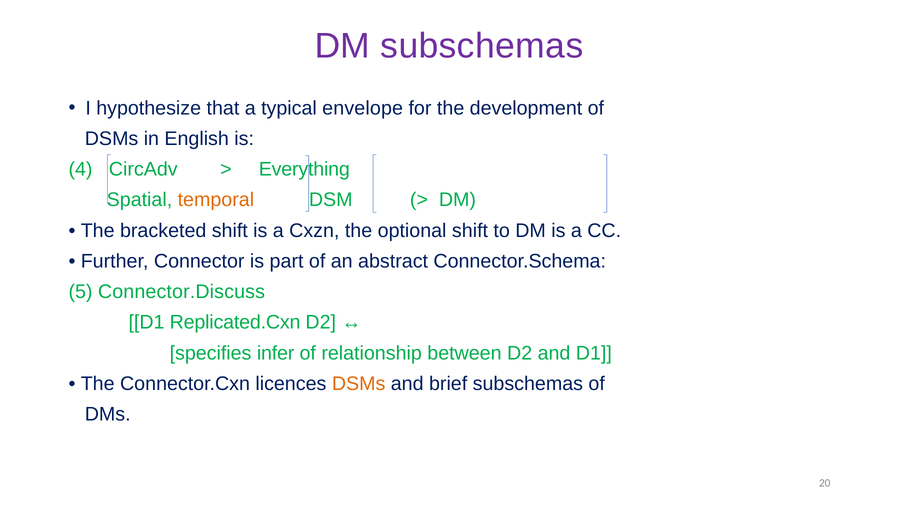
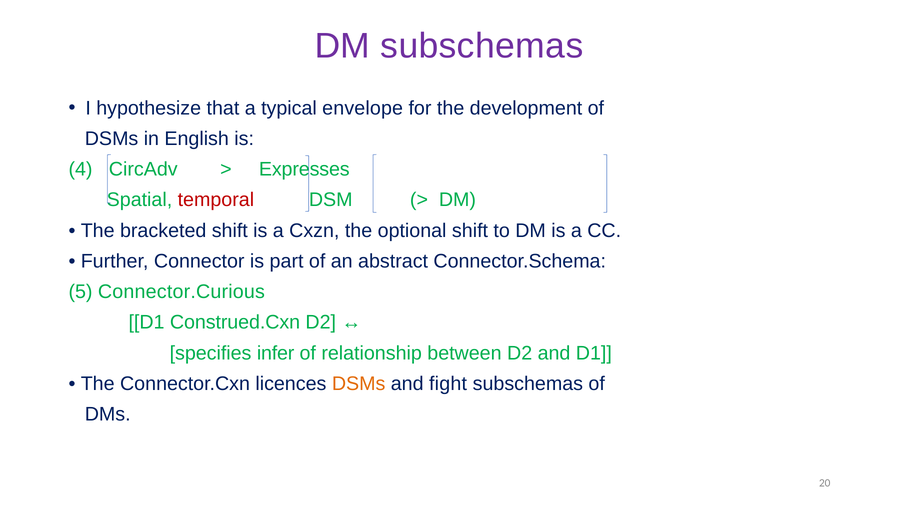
Everything: Everything -> Expresses
temporal colour: orange -> red
Connector.Discuss: Connector.Discuss -> Connector.Curious
Replicated.Cxn: Replicated.Cxn -> Construed.Cxn
brief: brief -> fight
